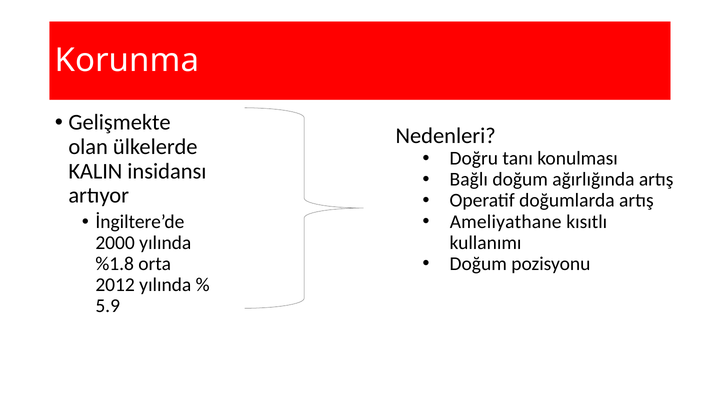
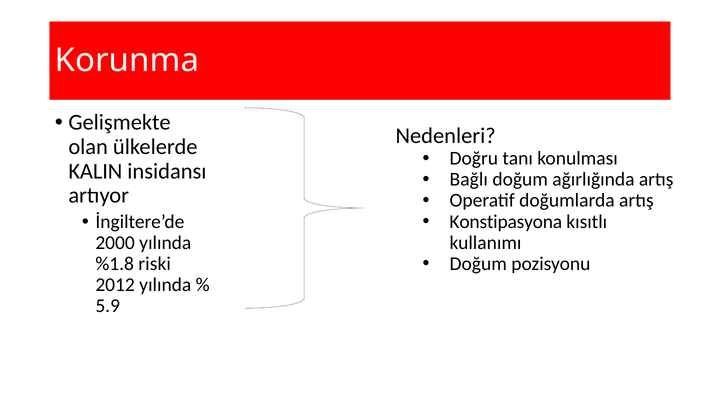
Ameliyathane: Ameliyathane -> Konstipasyona
orta: orta -> riski
